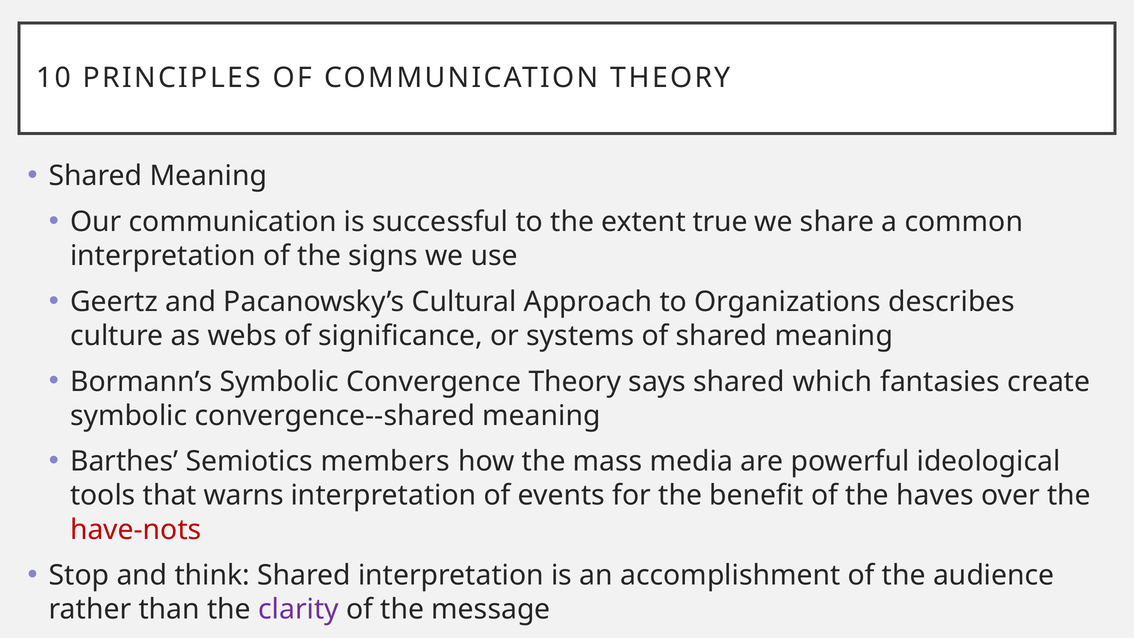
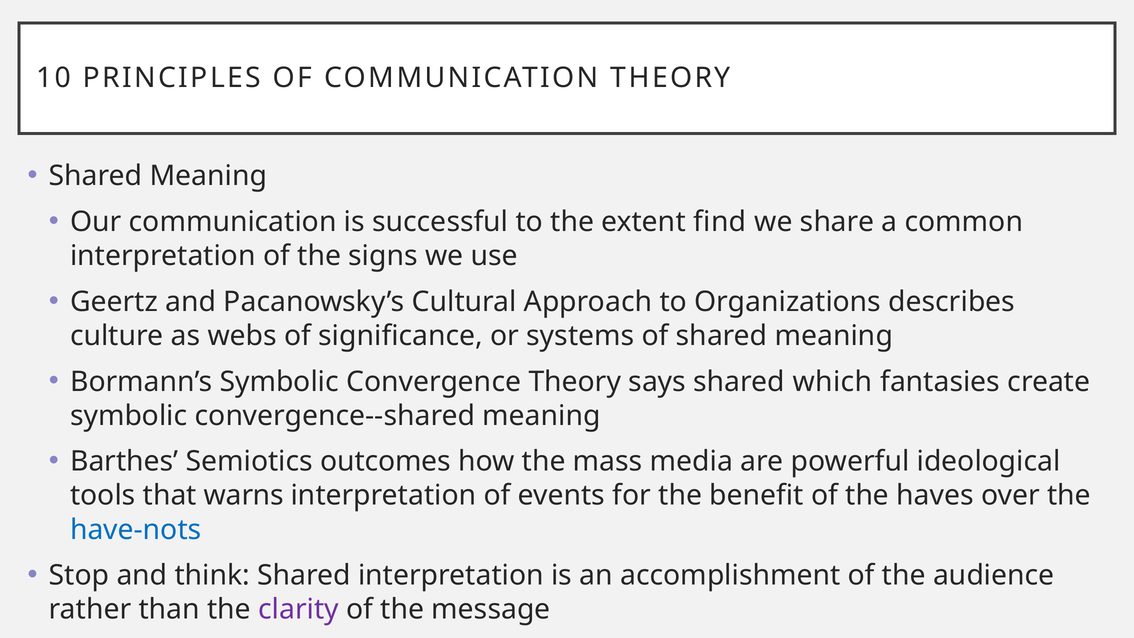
true: true -> find
members: members -> outcomes
have-nots colour: red -> blue
